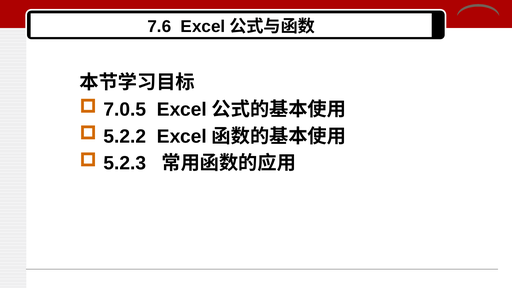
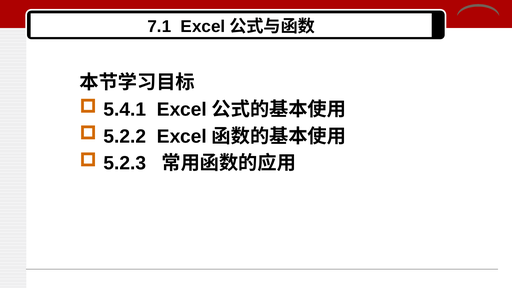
7.6: 7.6 -> 7.1
7.0.5: 7.0.5 -> 5.4.1
